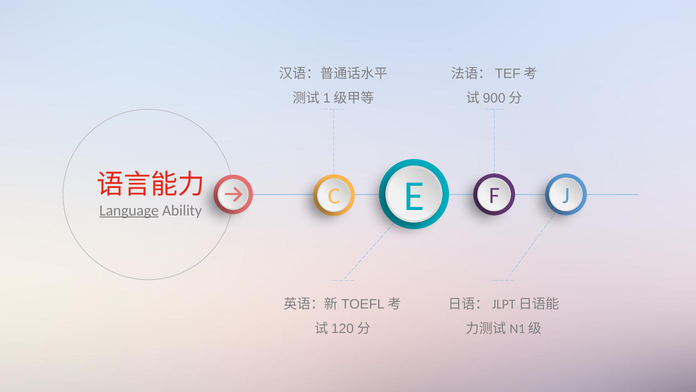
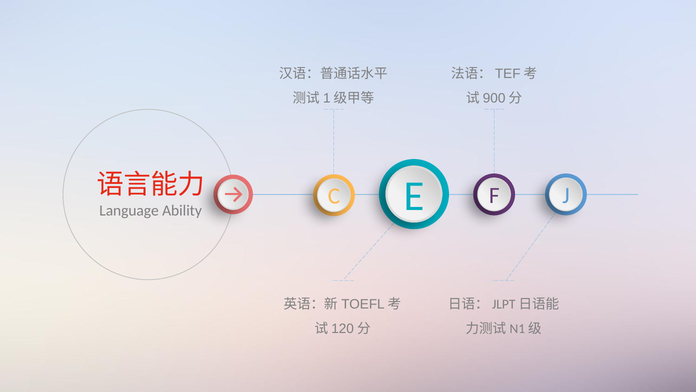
Language underline: present -> none
